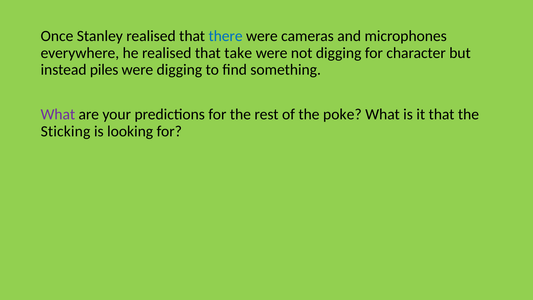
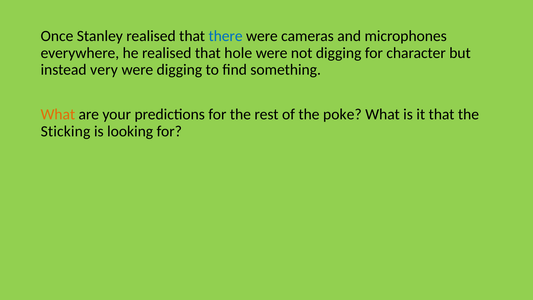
take: take -> hole
piles: piles -> very
What at (58, 114) colour: purple -> orange
